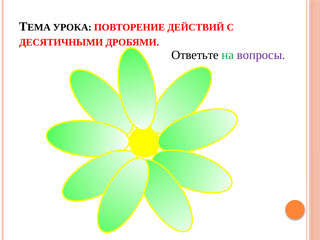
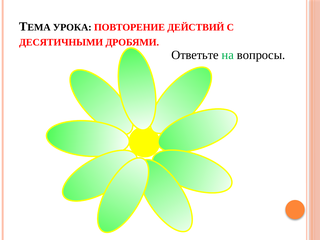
вопросы colour: purple -> black
